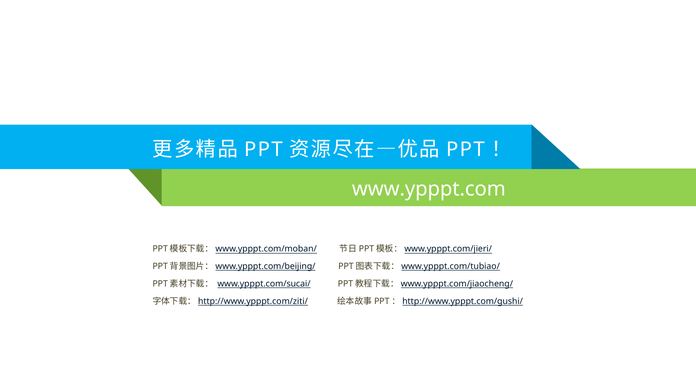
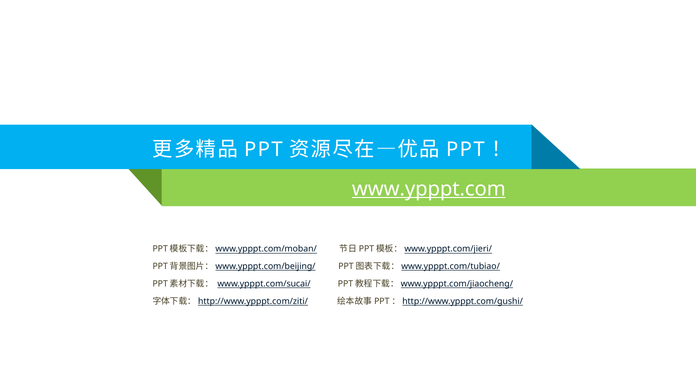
www.ypppt.com underline: none -> present
